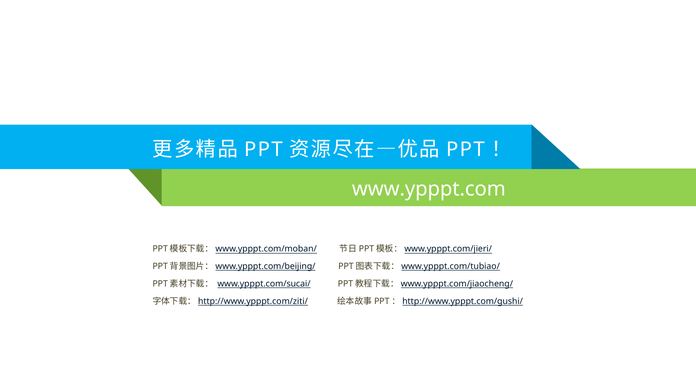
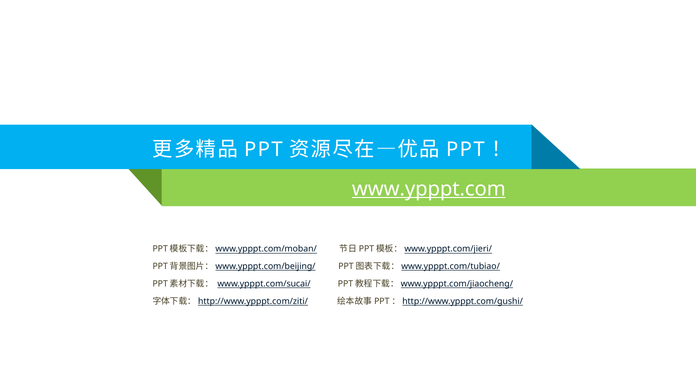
www.ypppt.com underline: none -> present
